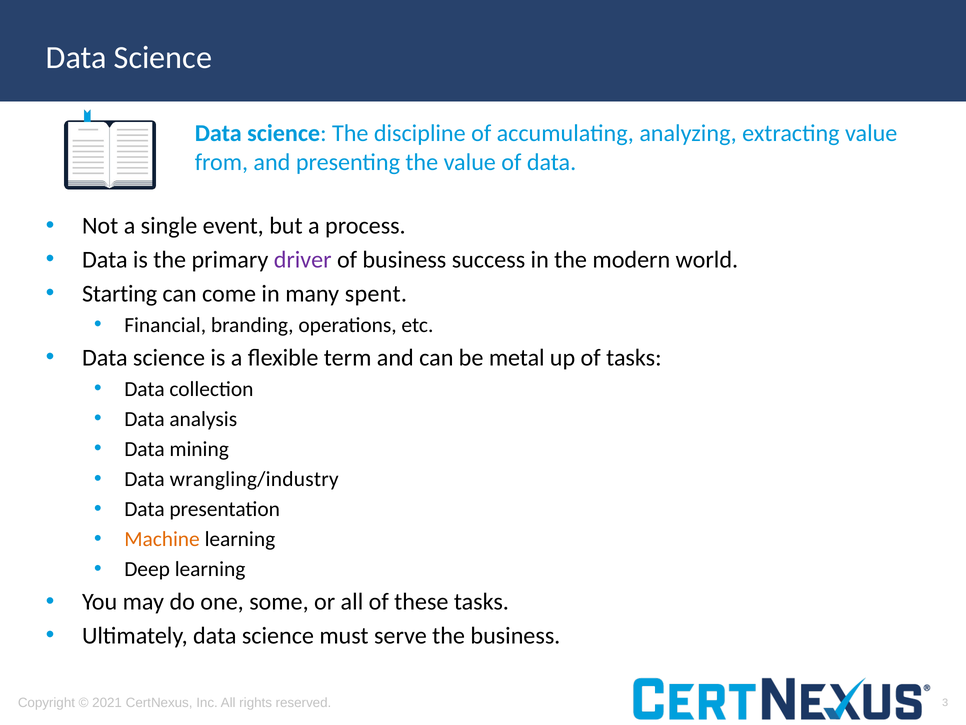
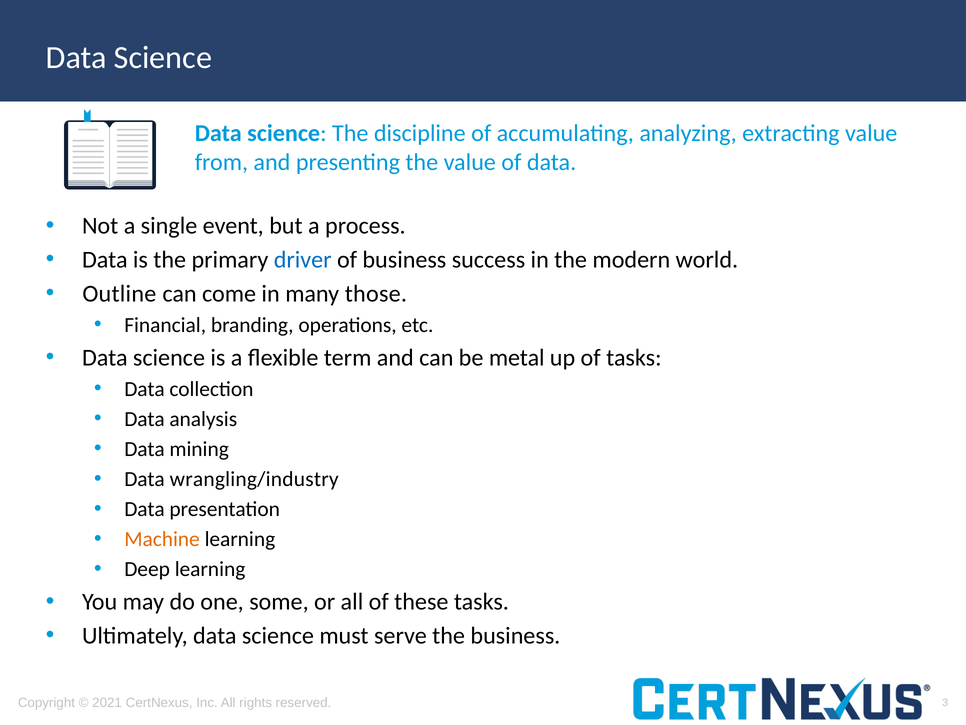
driver colour: purple -> blue
Starting: Starting -> Outline
spent: spent -> those
